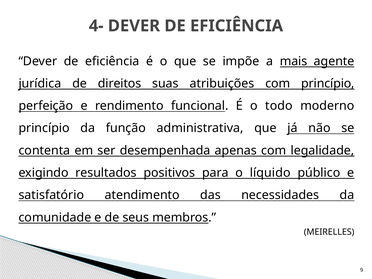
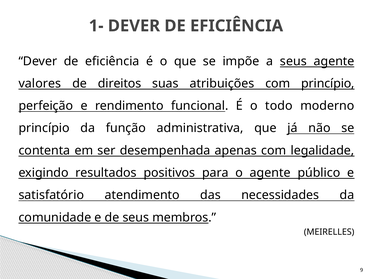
4-: 4- -> 1-
a mais: mais -> seus
jurídica: jurídica -> valores
o líquido: líquido -> agente
